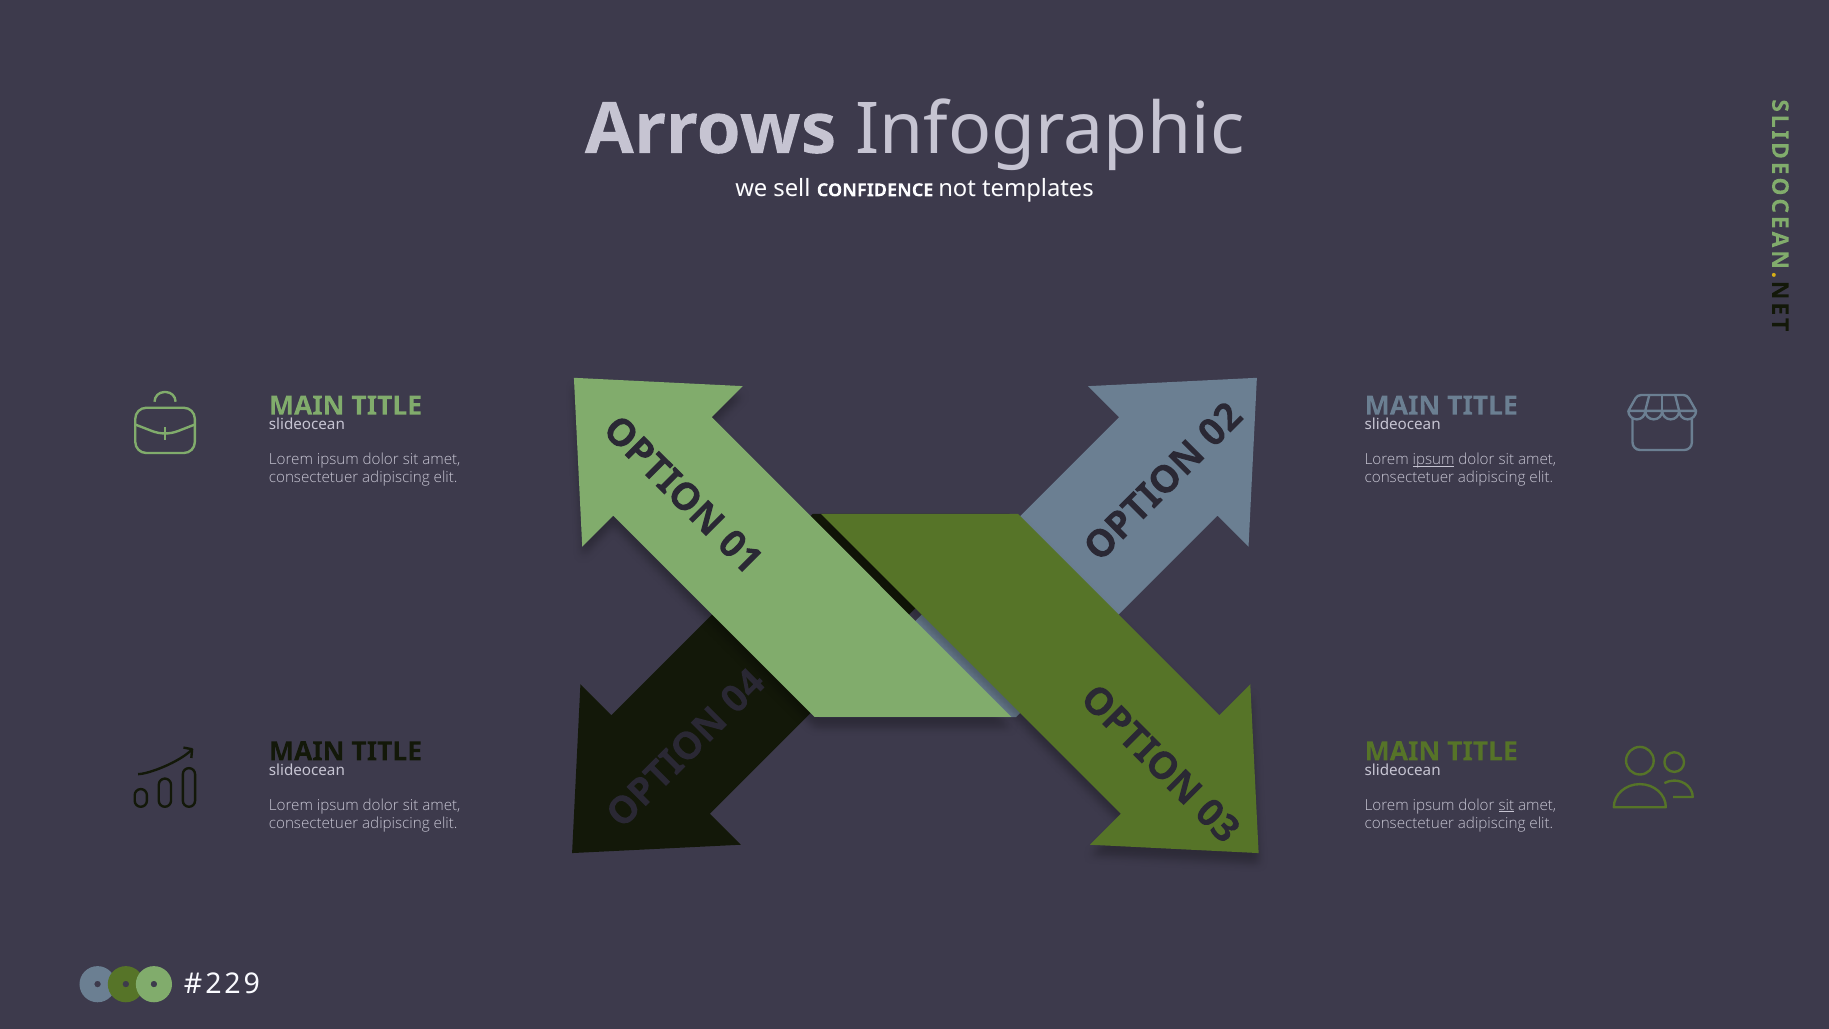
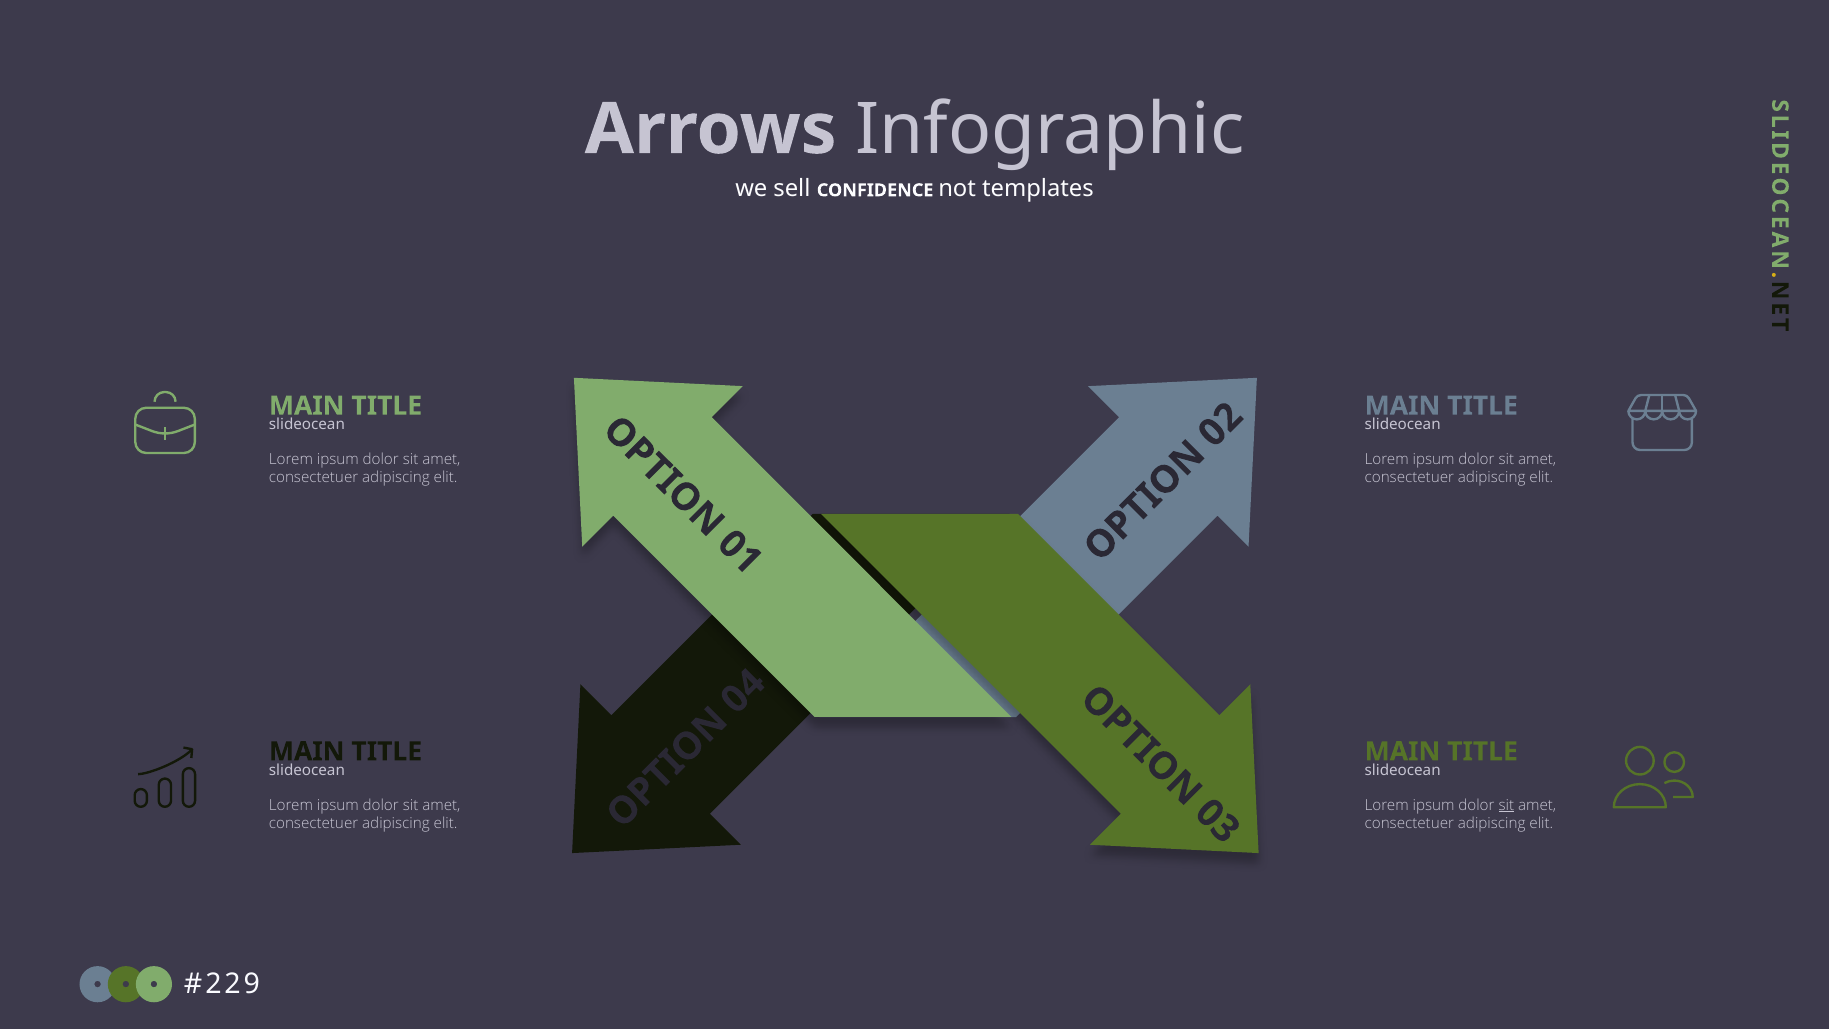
ipsum at (1434, 459) underline: present -> none
